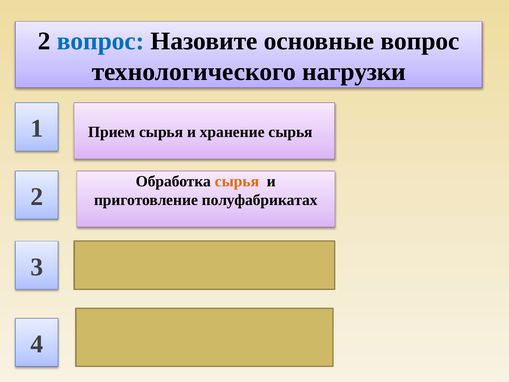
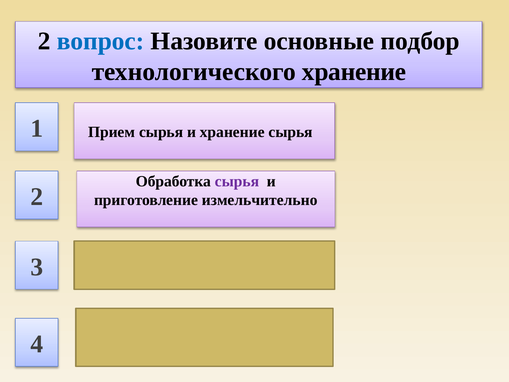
основные вопрос: вопрос -> подбор
технологического нагрузки: нагрузки -> хранение
сырья at (237, 181) colour: orange -> purple
полуфабрикатах: полуфабрикатах -> измельчительно
